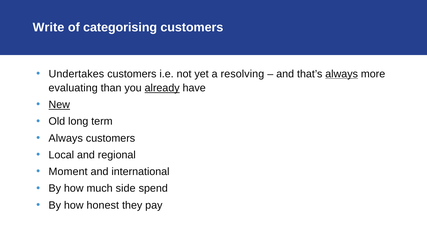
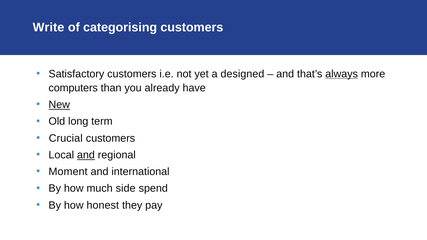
Undertakes: Undertakes -> Satisfactory
resolving: resolving -> designed
evaluating: evaluating -> computers
already underline: present -> none
Always at (66, 138): Always -> Crucial
and at (86, 155) underline: none -> present
